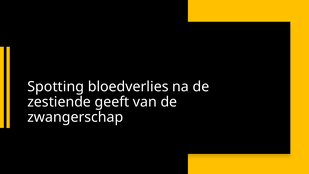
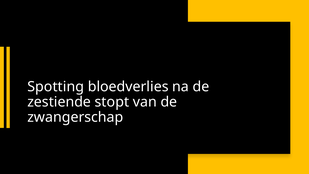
geeft: geeft -> stopt
